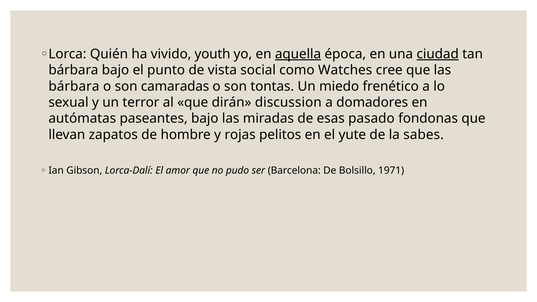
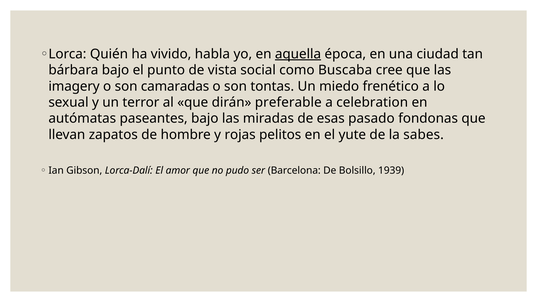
youth: youth -> habla
ciudad underline: present -> none
Watches: Watches -> Buscaba
bárbara at (74, 86): bárbara -> imagery
discussion: discussion -> preferable
domadores: domadores -> celebration
1971: 1971 -> 1939
